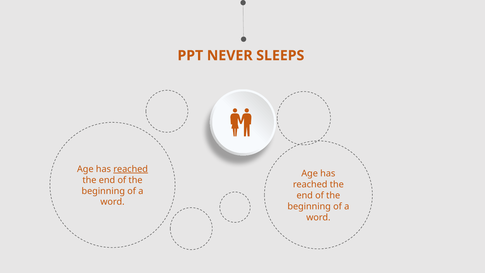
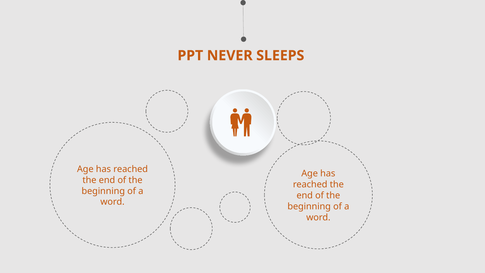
reached at (131, 169) underline: present -> none
